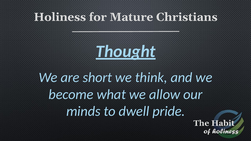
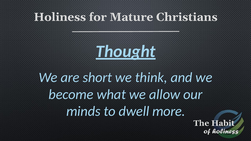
pride: pride -> more
